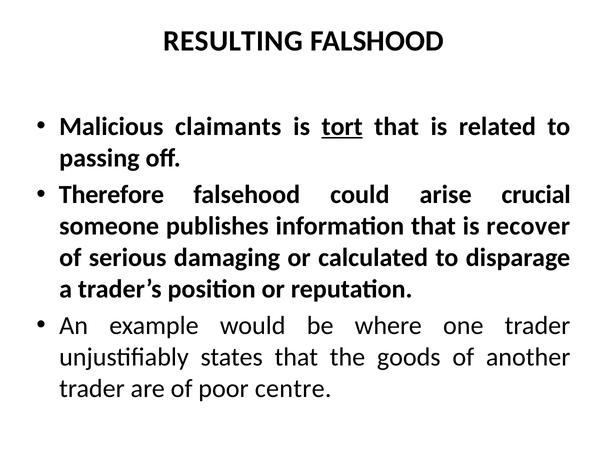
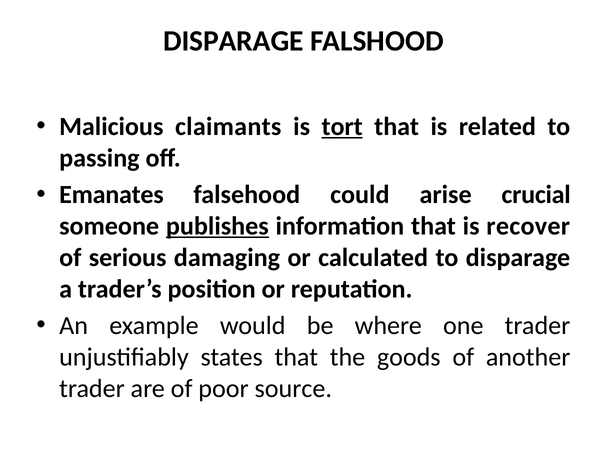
RESULTING at (233, 41): RESULTING -> DISPARAGE
Therefore: Therefore -> Emanates
publishes underline: none -> present
centre: centre -> source
